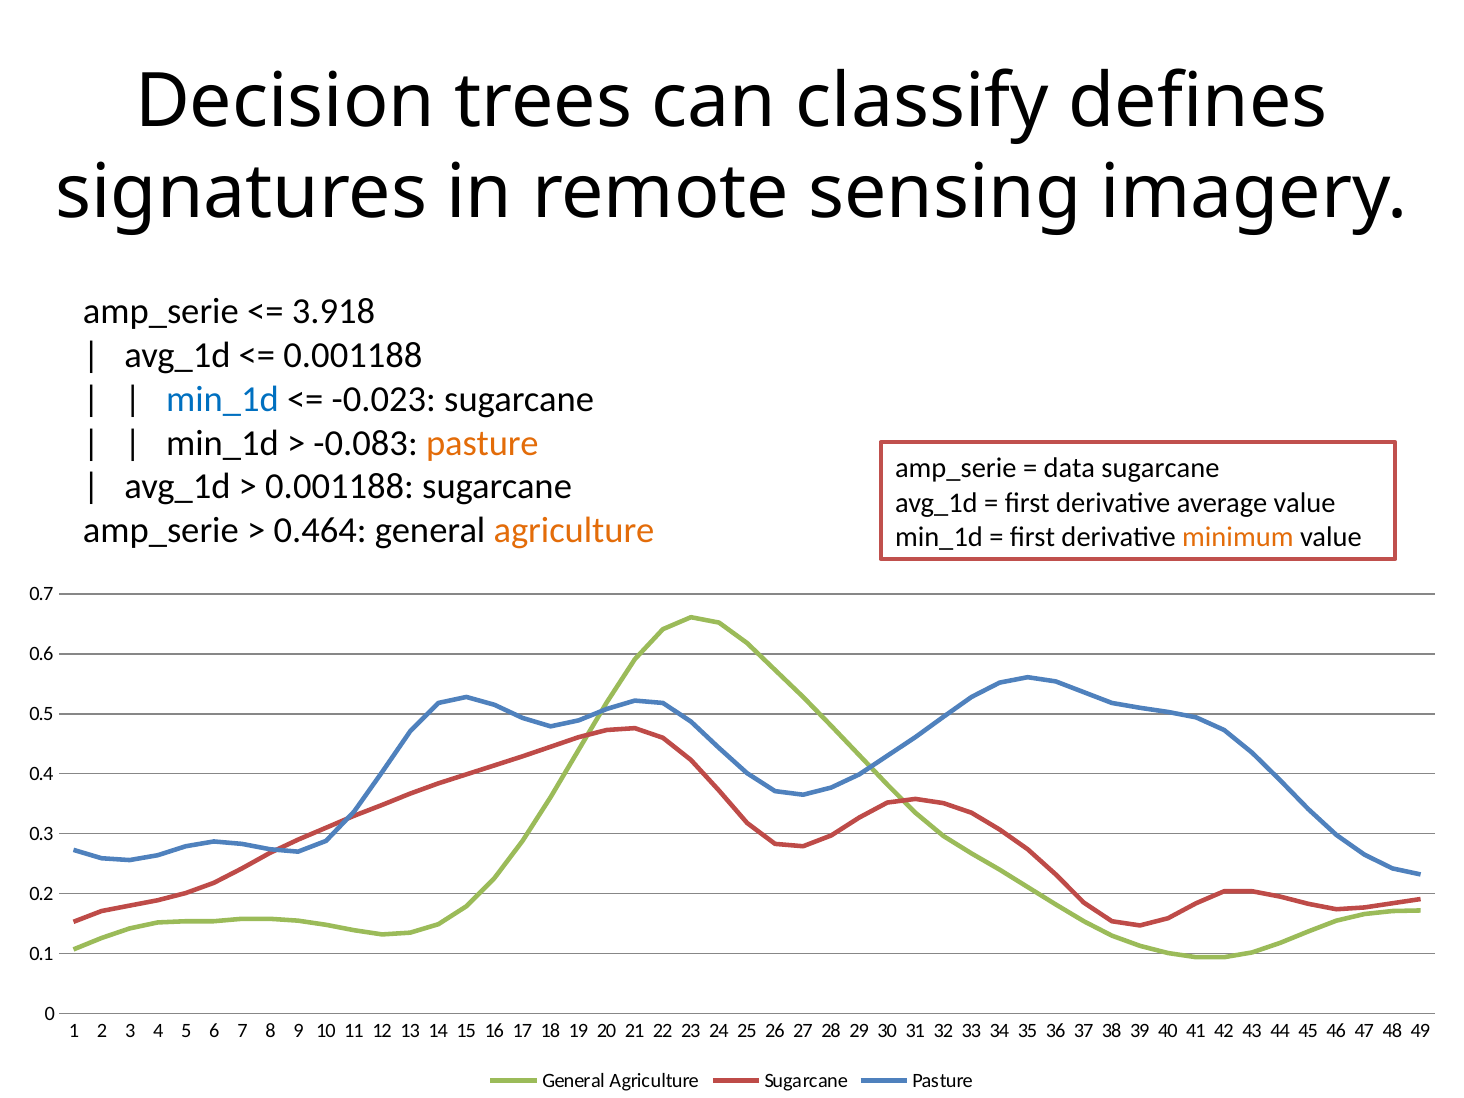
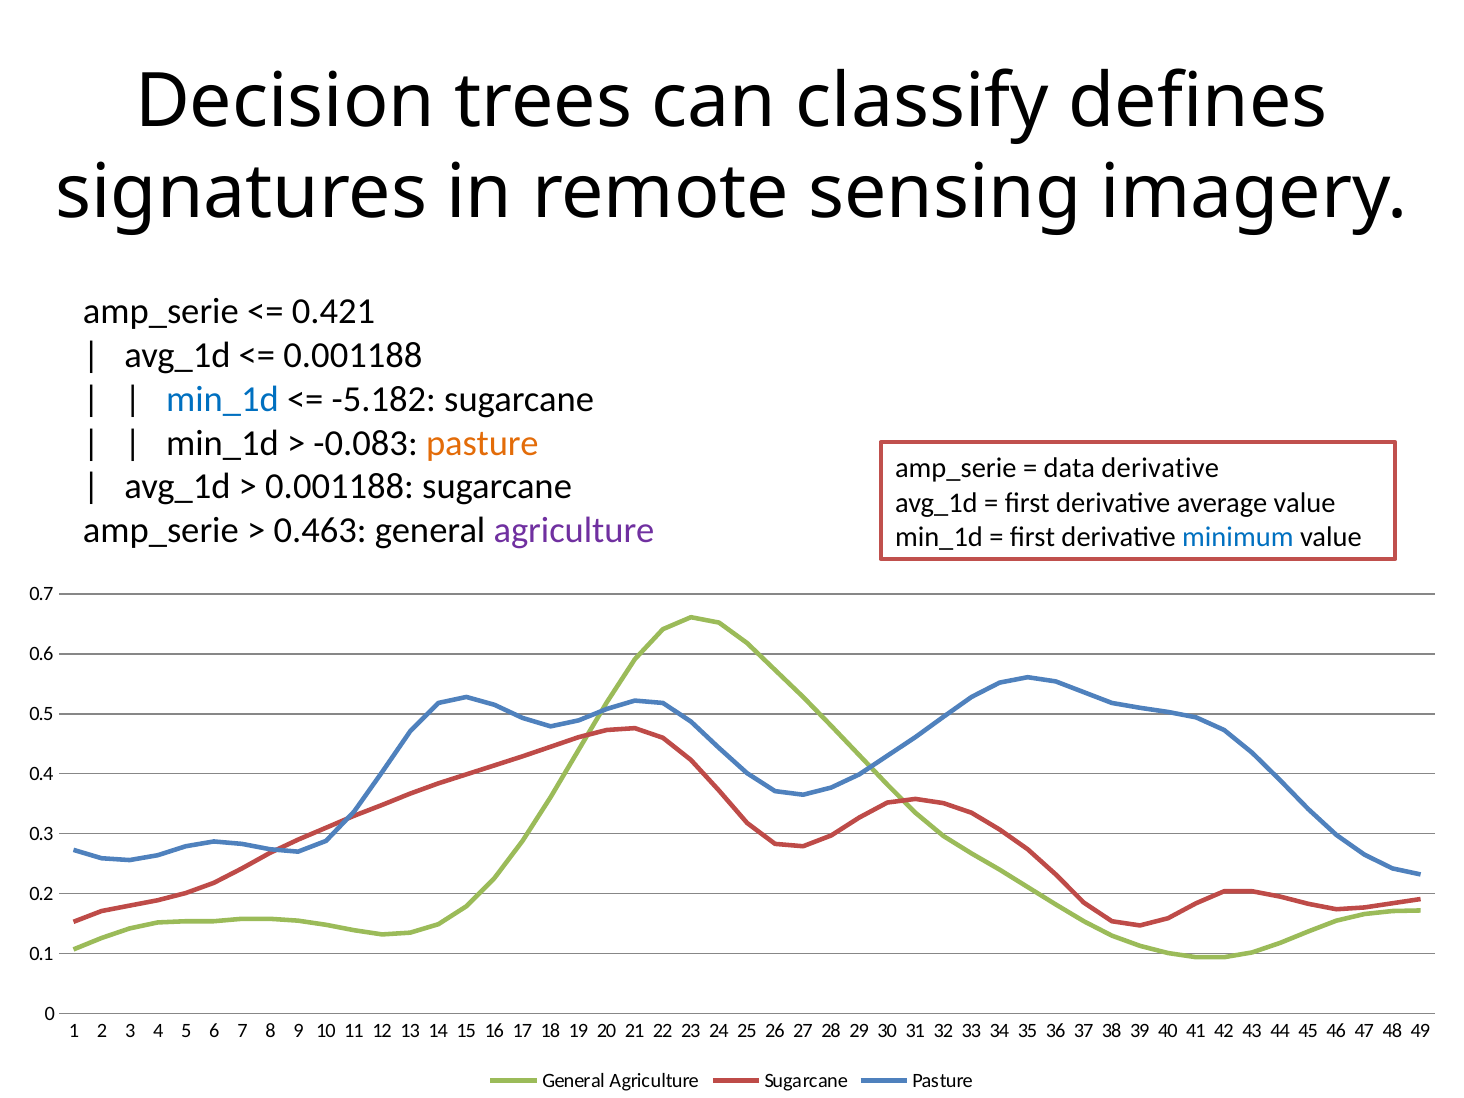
3.918: 3.918 -> 0.421
-0.023: -0.023 -> -5.182
data sugarcane: sugarcane -> derivative
0.464: 0.464 -> 0.463
agriculture at (574, 531) colour: orange -> purple
minimum colour: orange -> blue
